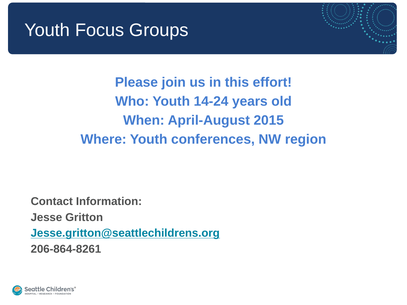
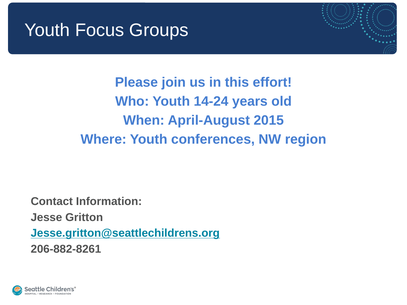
206-864-8261: 206-864-8261 -> 206-882-8261
